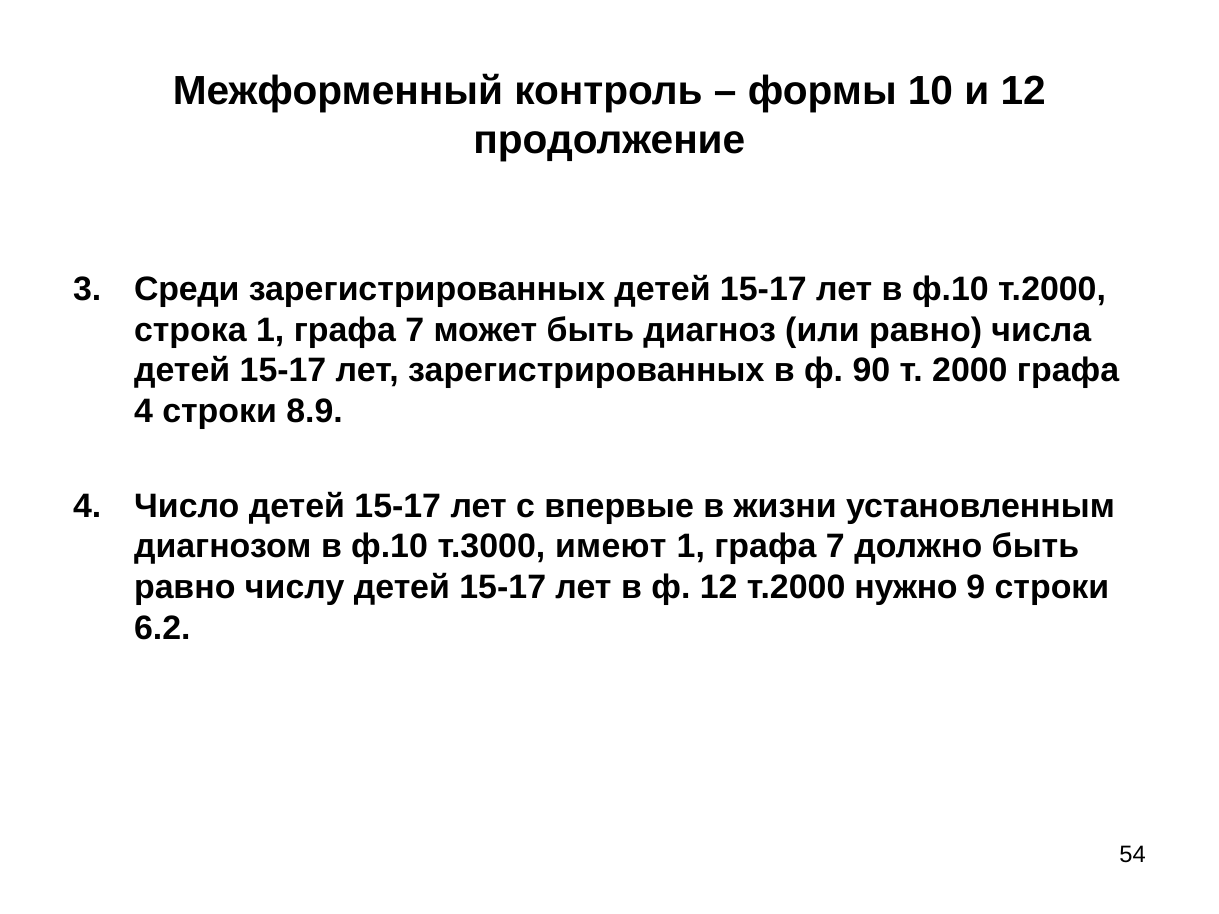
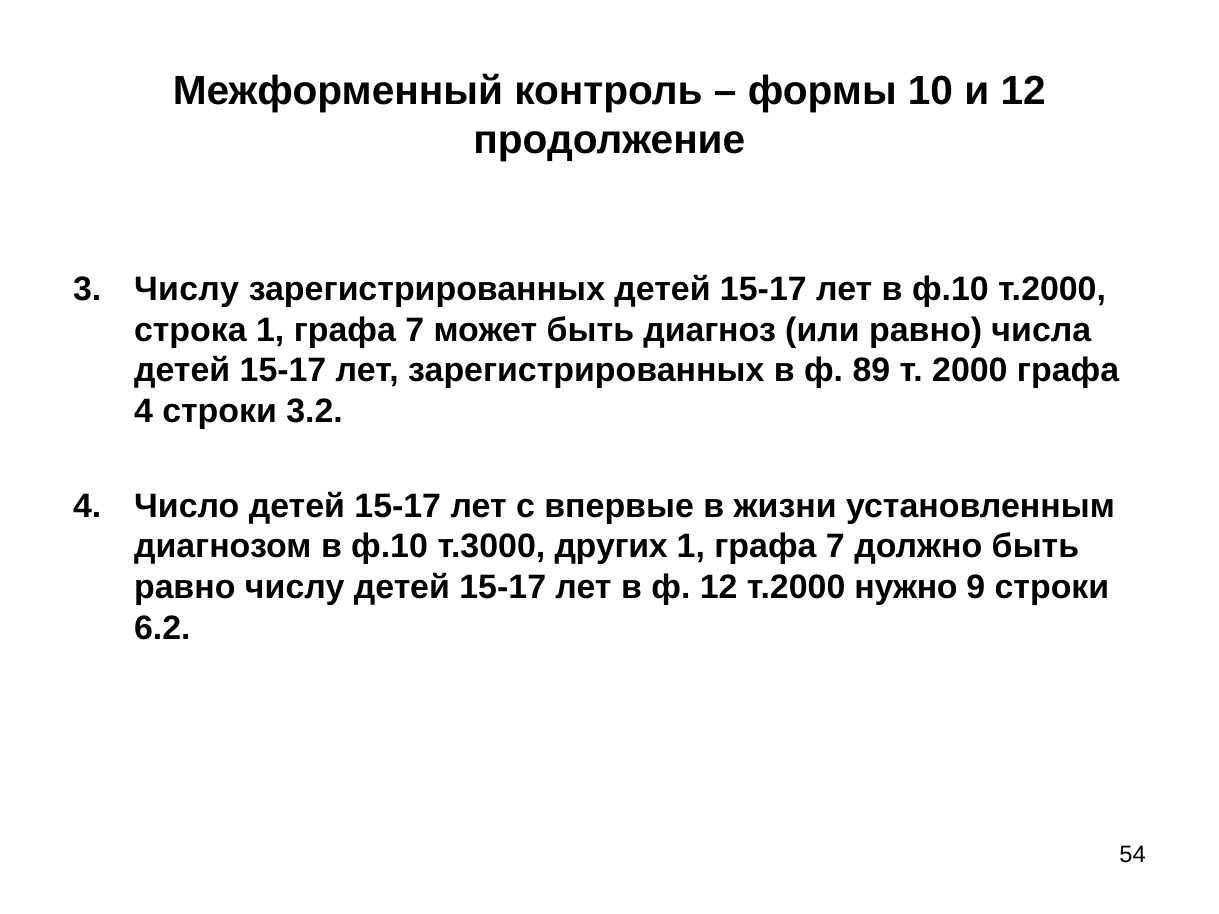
Среди at (187, 290): Среди -> Числу
90: 90 -> 89
8.9: 8.9 -> 3.2
имеют: имеют -> других
